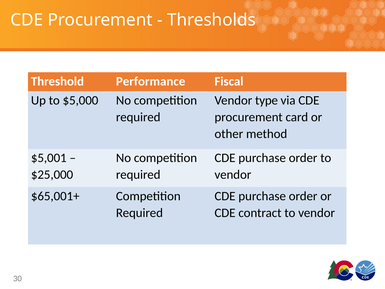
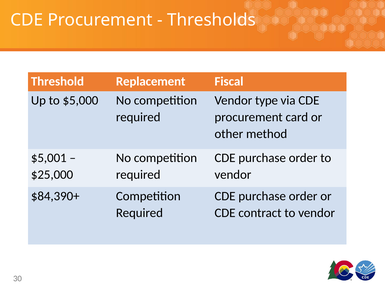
Performance: Performance -> Replacement
$65,001+: $65,001+ -> $84,390+
